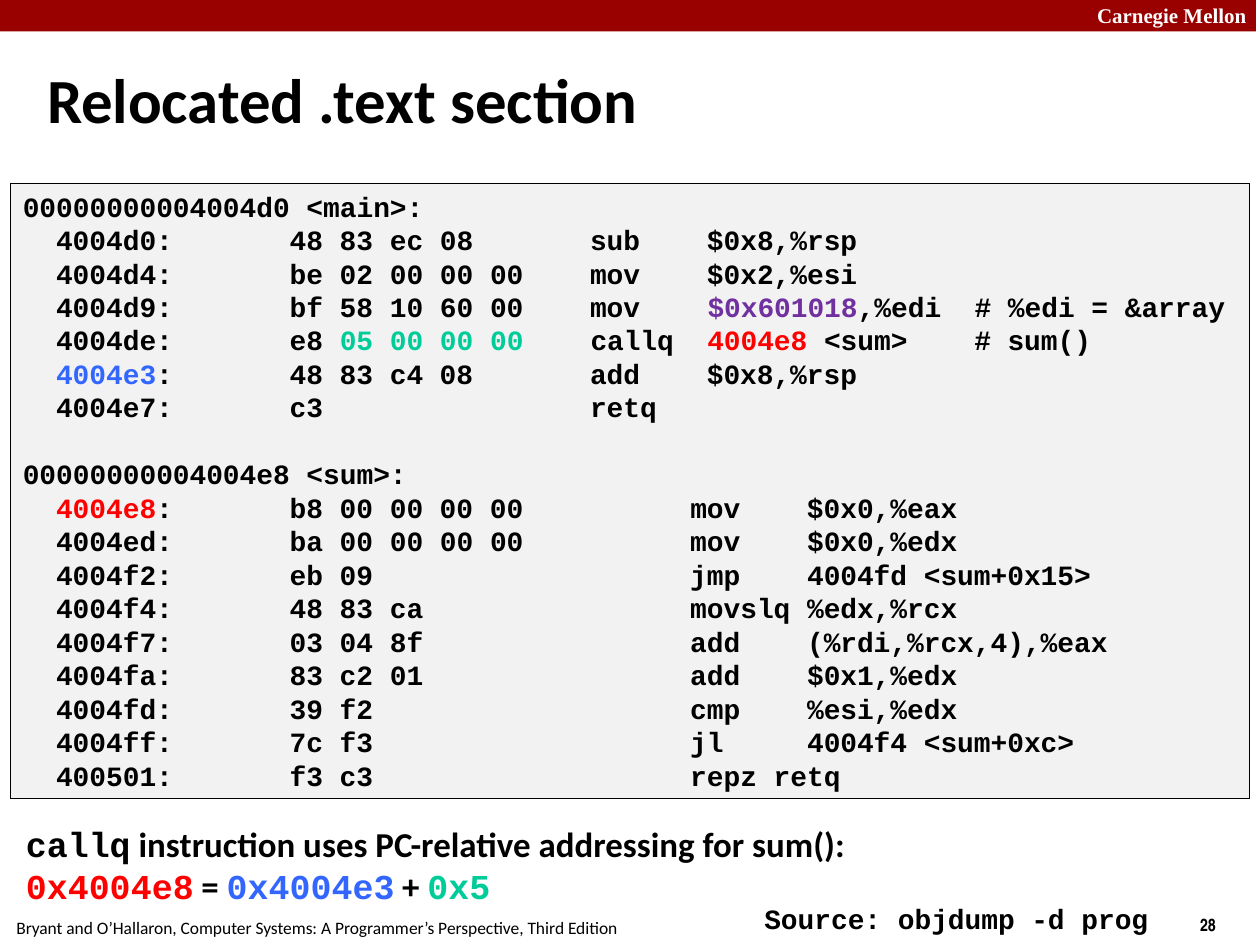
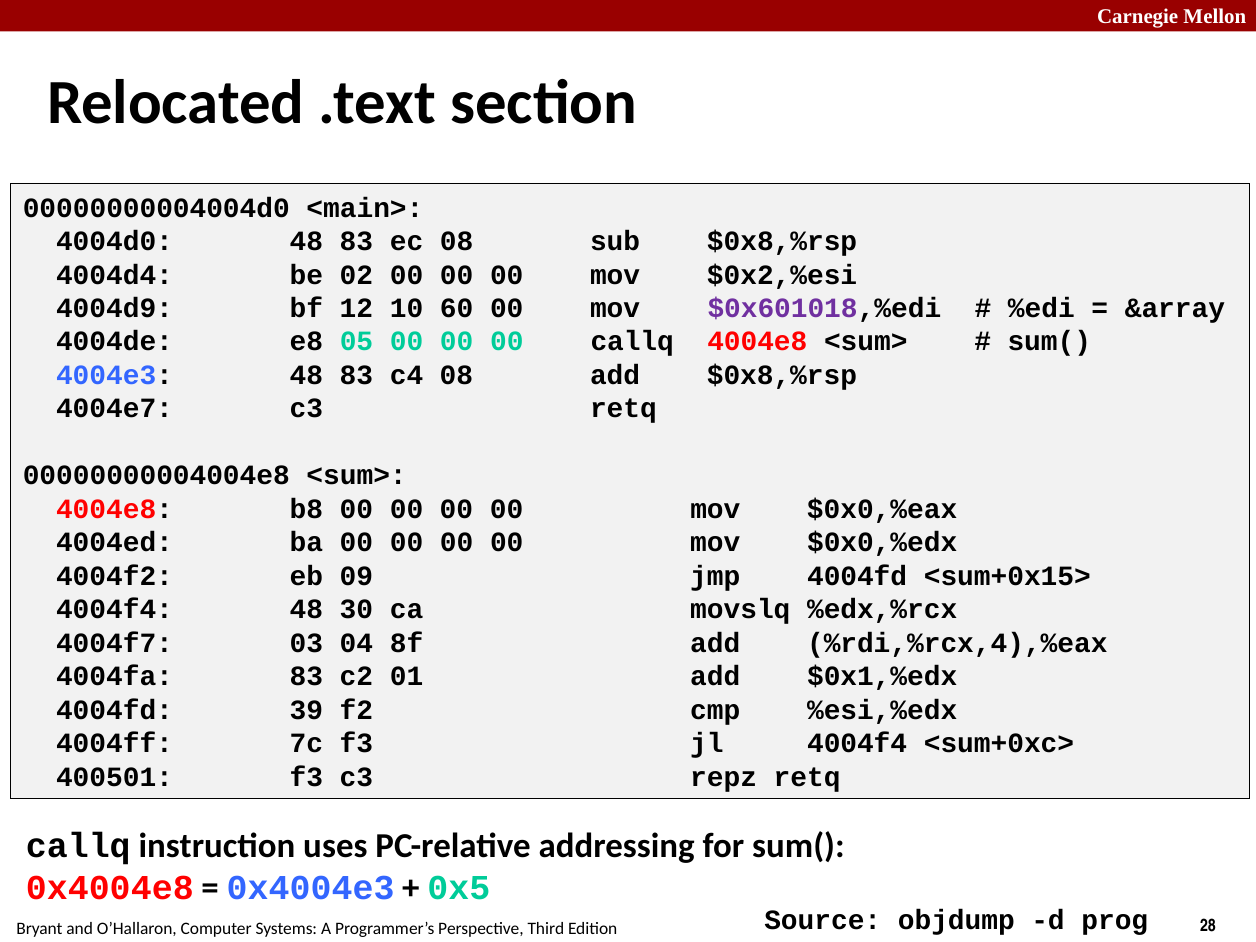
58: 58 -> 12
4004f4 48 83: 83 -> 30
